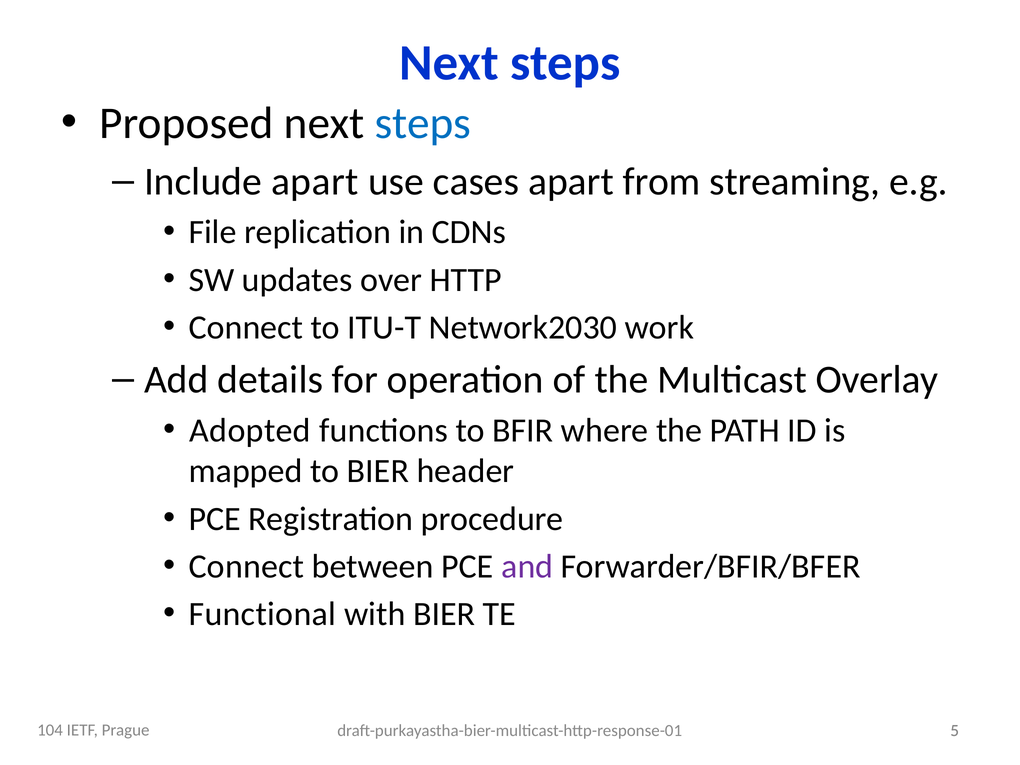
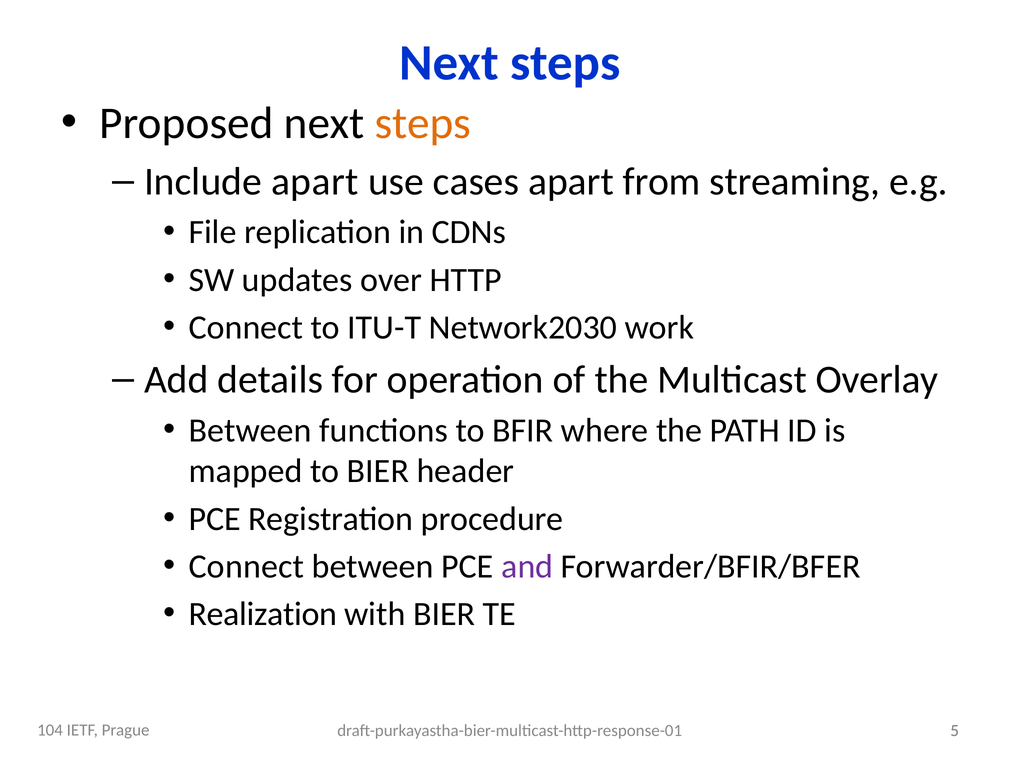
steps at (423, 123) colour: blue -> orange
Adopted at (250, 430): Adopted -> Between
Functional: Functional -> Realization
